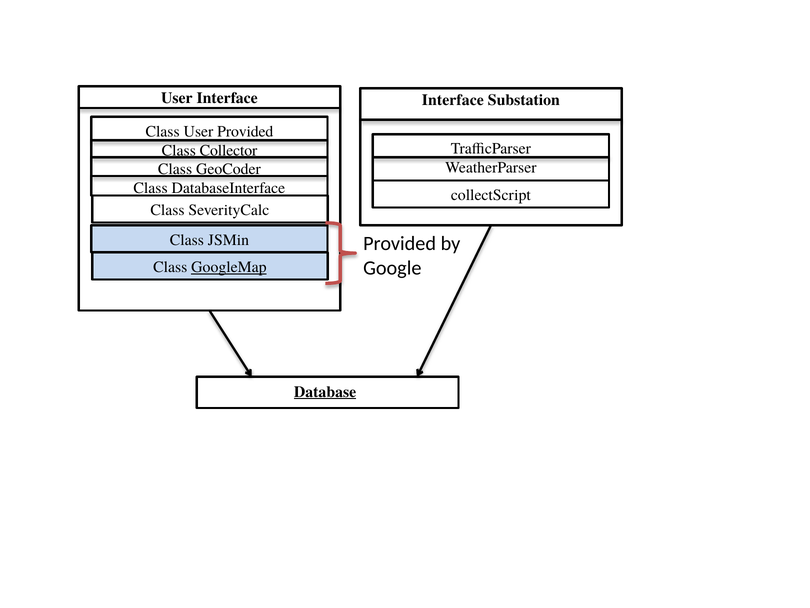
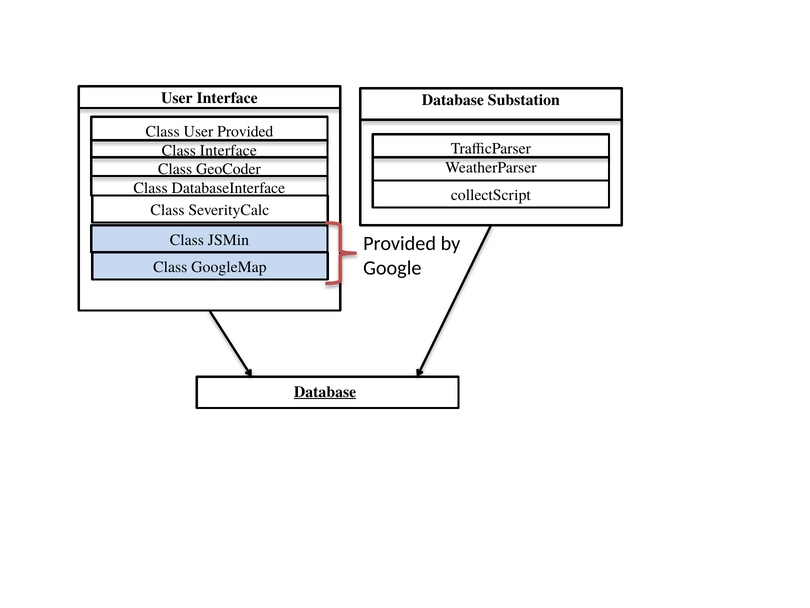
Interface at (453, 100): Interface -> Database
Class Collector: Collector -> Interface
GoogleMap underline: present -> none
